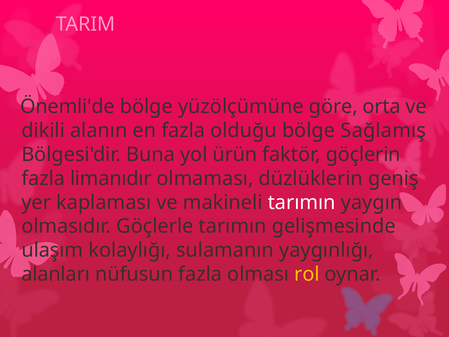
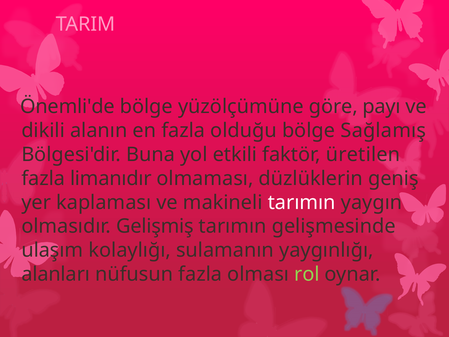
orta: orta -> payı
ürün: ürün -> etkili
göçlerin: göçlerin -> üretilen
Göçlerle: Göçlerle -> Gelişmiş
rol colour: yellow -> light green
